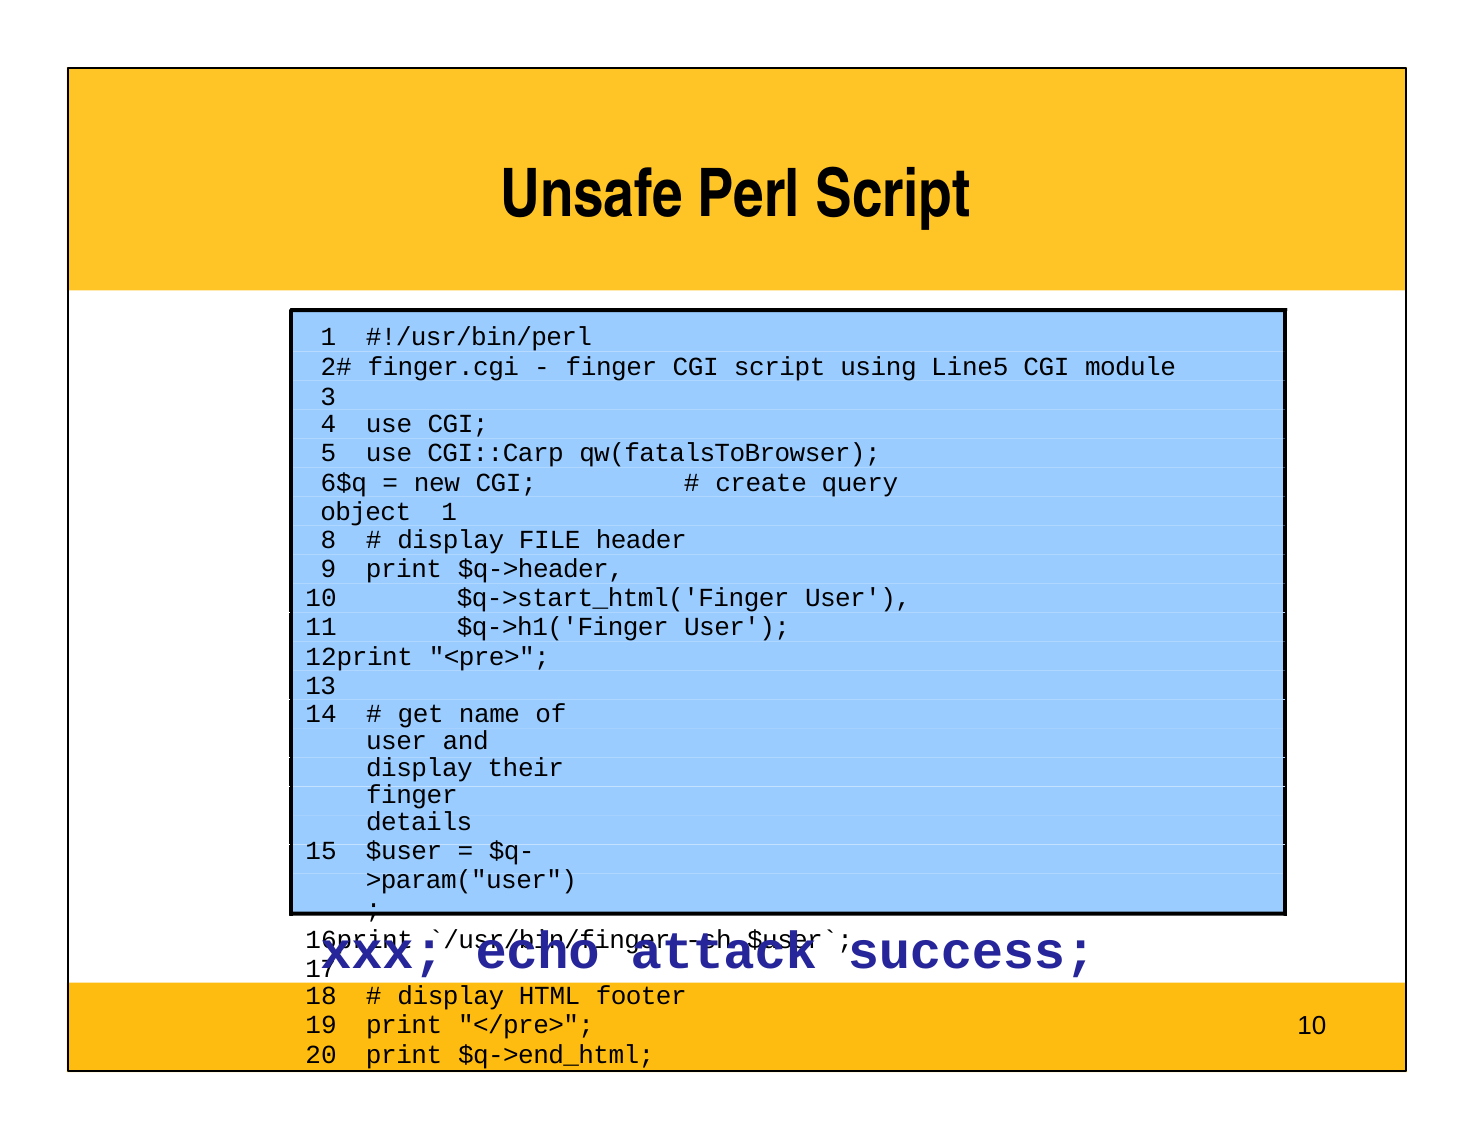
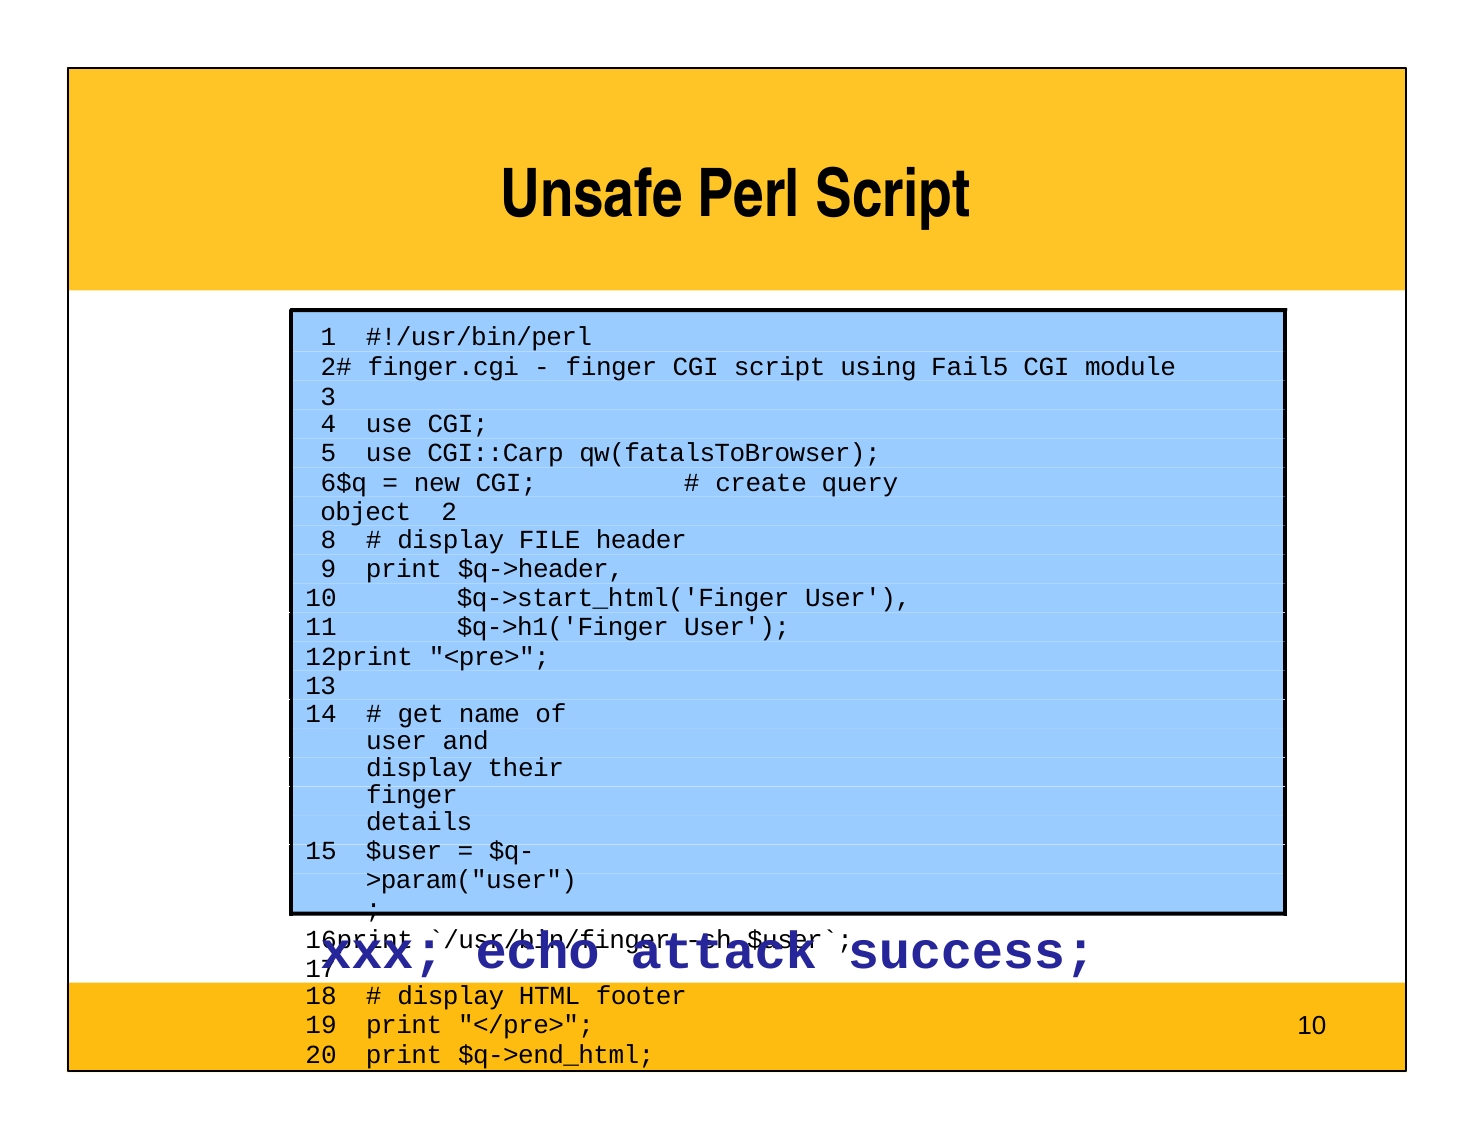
Line5: Line5 -> Fail5
object 1: 1 -> 2
